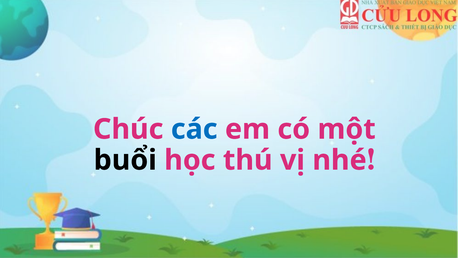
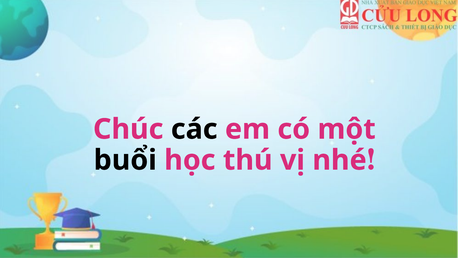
các colour: blue -> black
